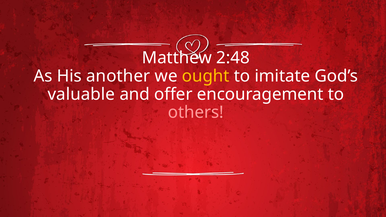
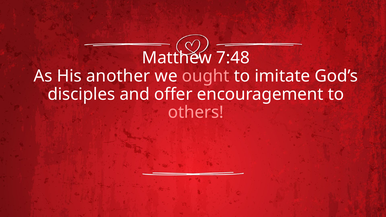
2:48: 2:48 -> 7:48
ought colour: yellow -> pink
valuable: valuable -> disciples
